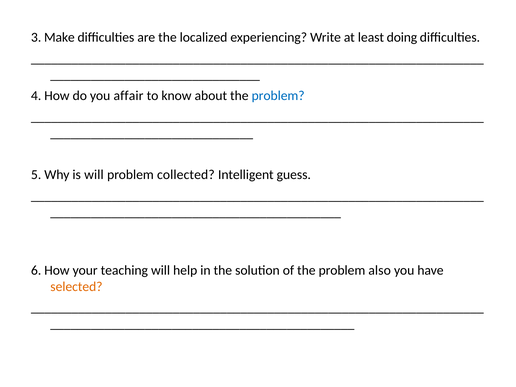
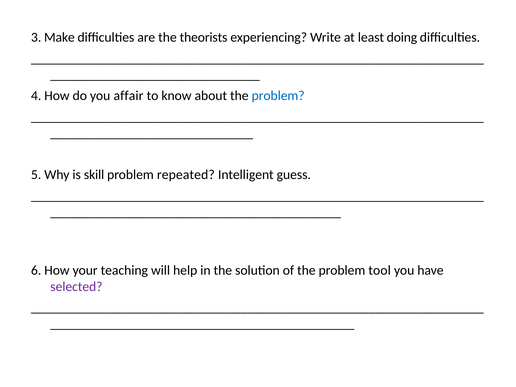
localized: localized -> theorists
is will: will -> skill
collected: collected -> repeated
also: also -> tool
selected colour: orange -> purple
